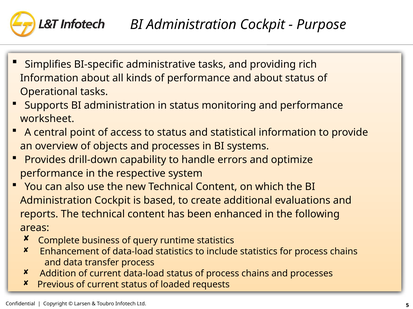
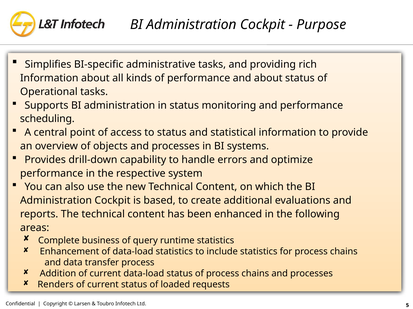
worksheet: worksheet -> scheduling
Previous: Previous -> Renders
